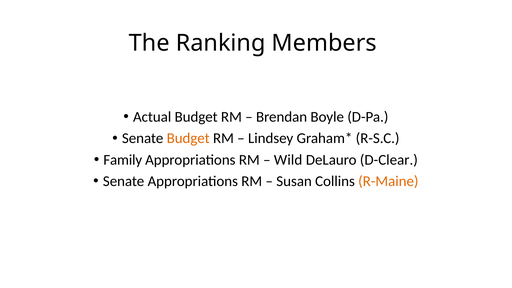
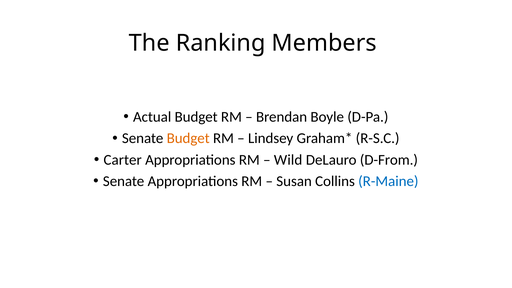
Family: Family -> Carter
D-Clear: D-Clear -> D-From
R-Maine colour: orange -> blue
